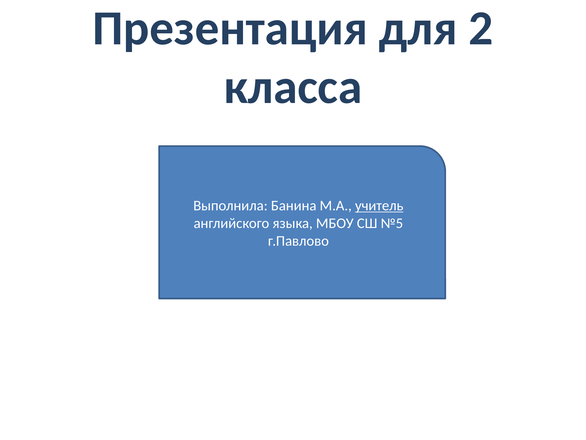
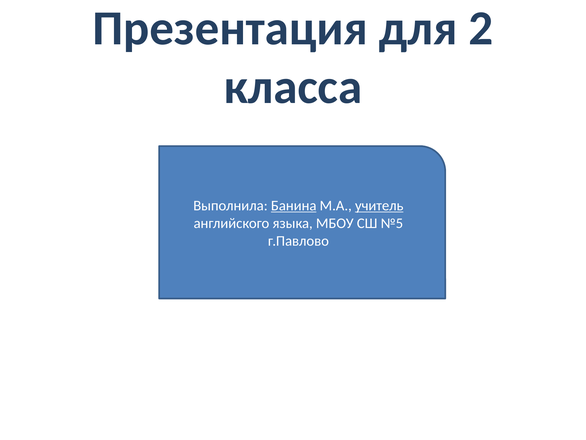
Банина underline: none -> present
